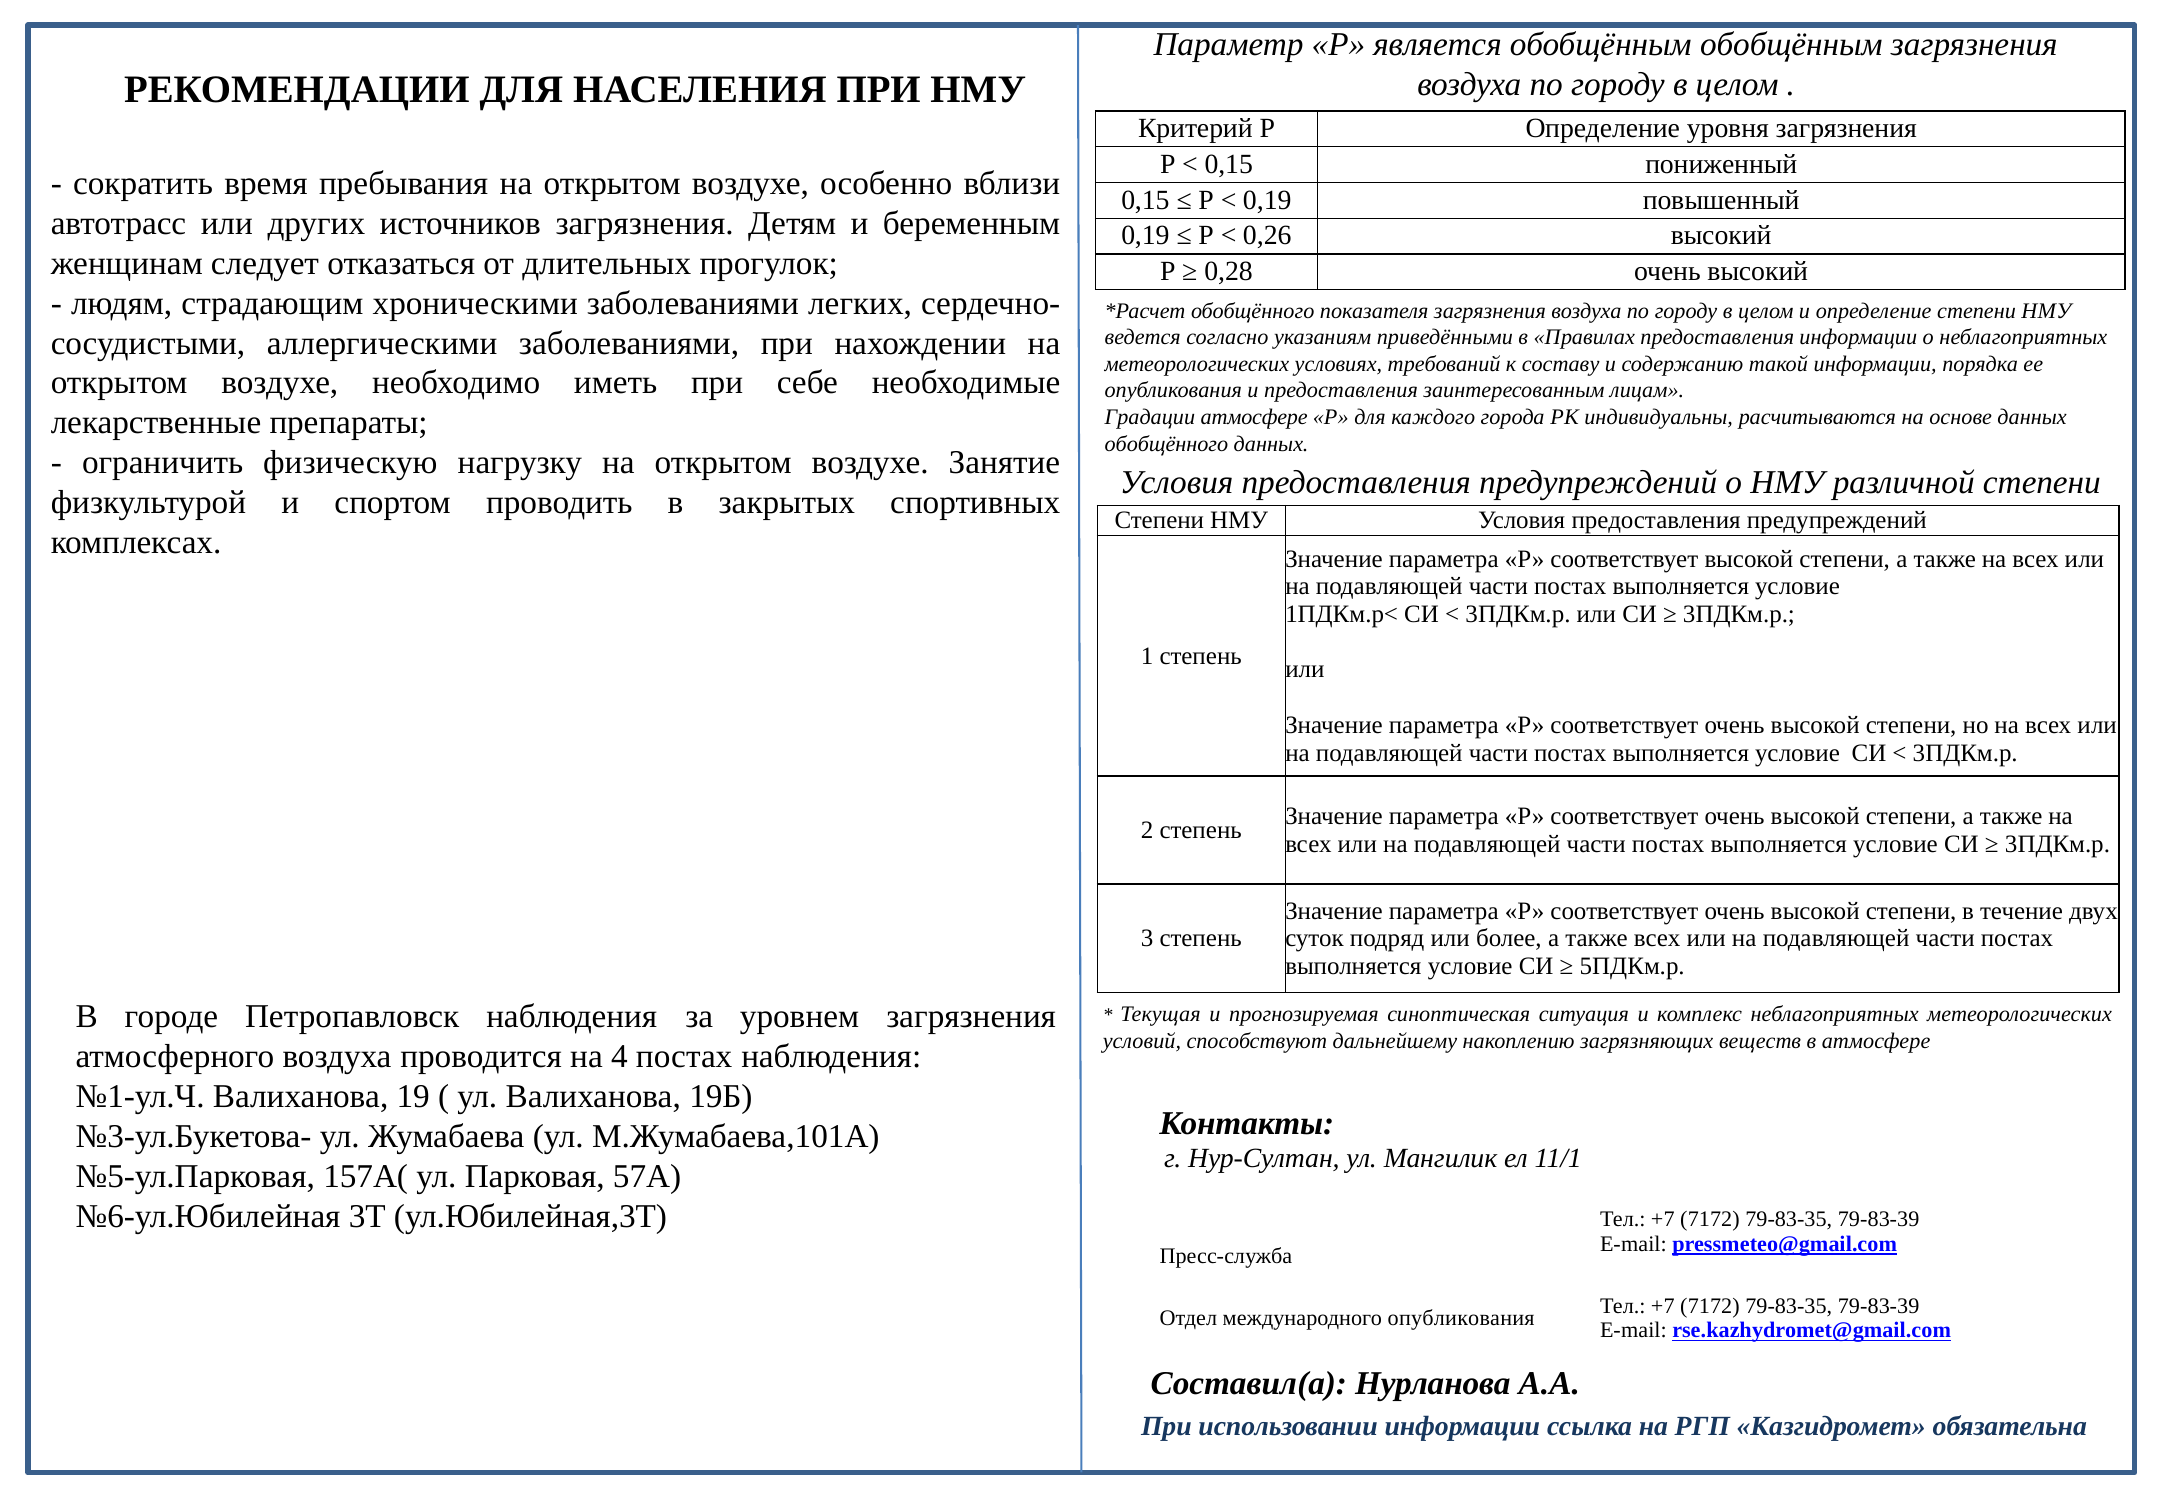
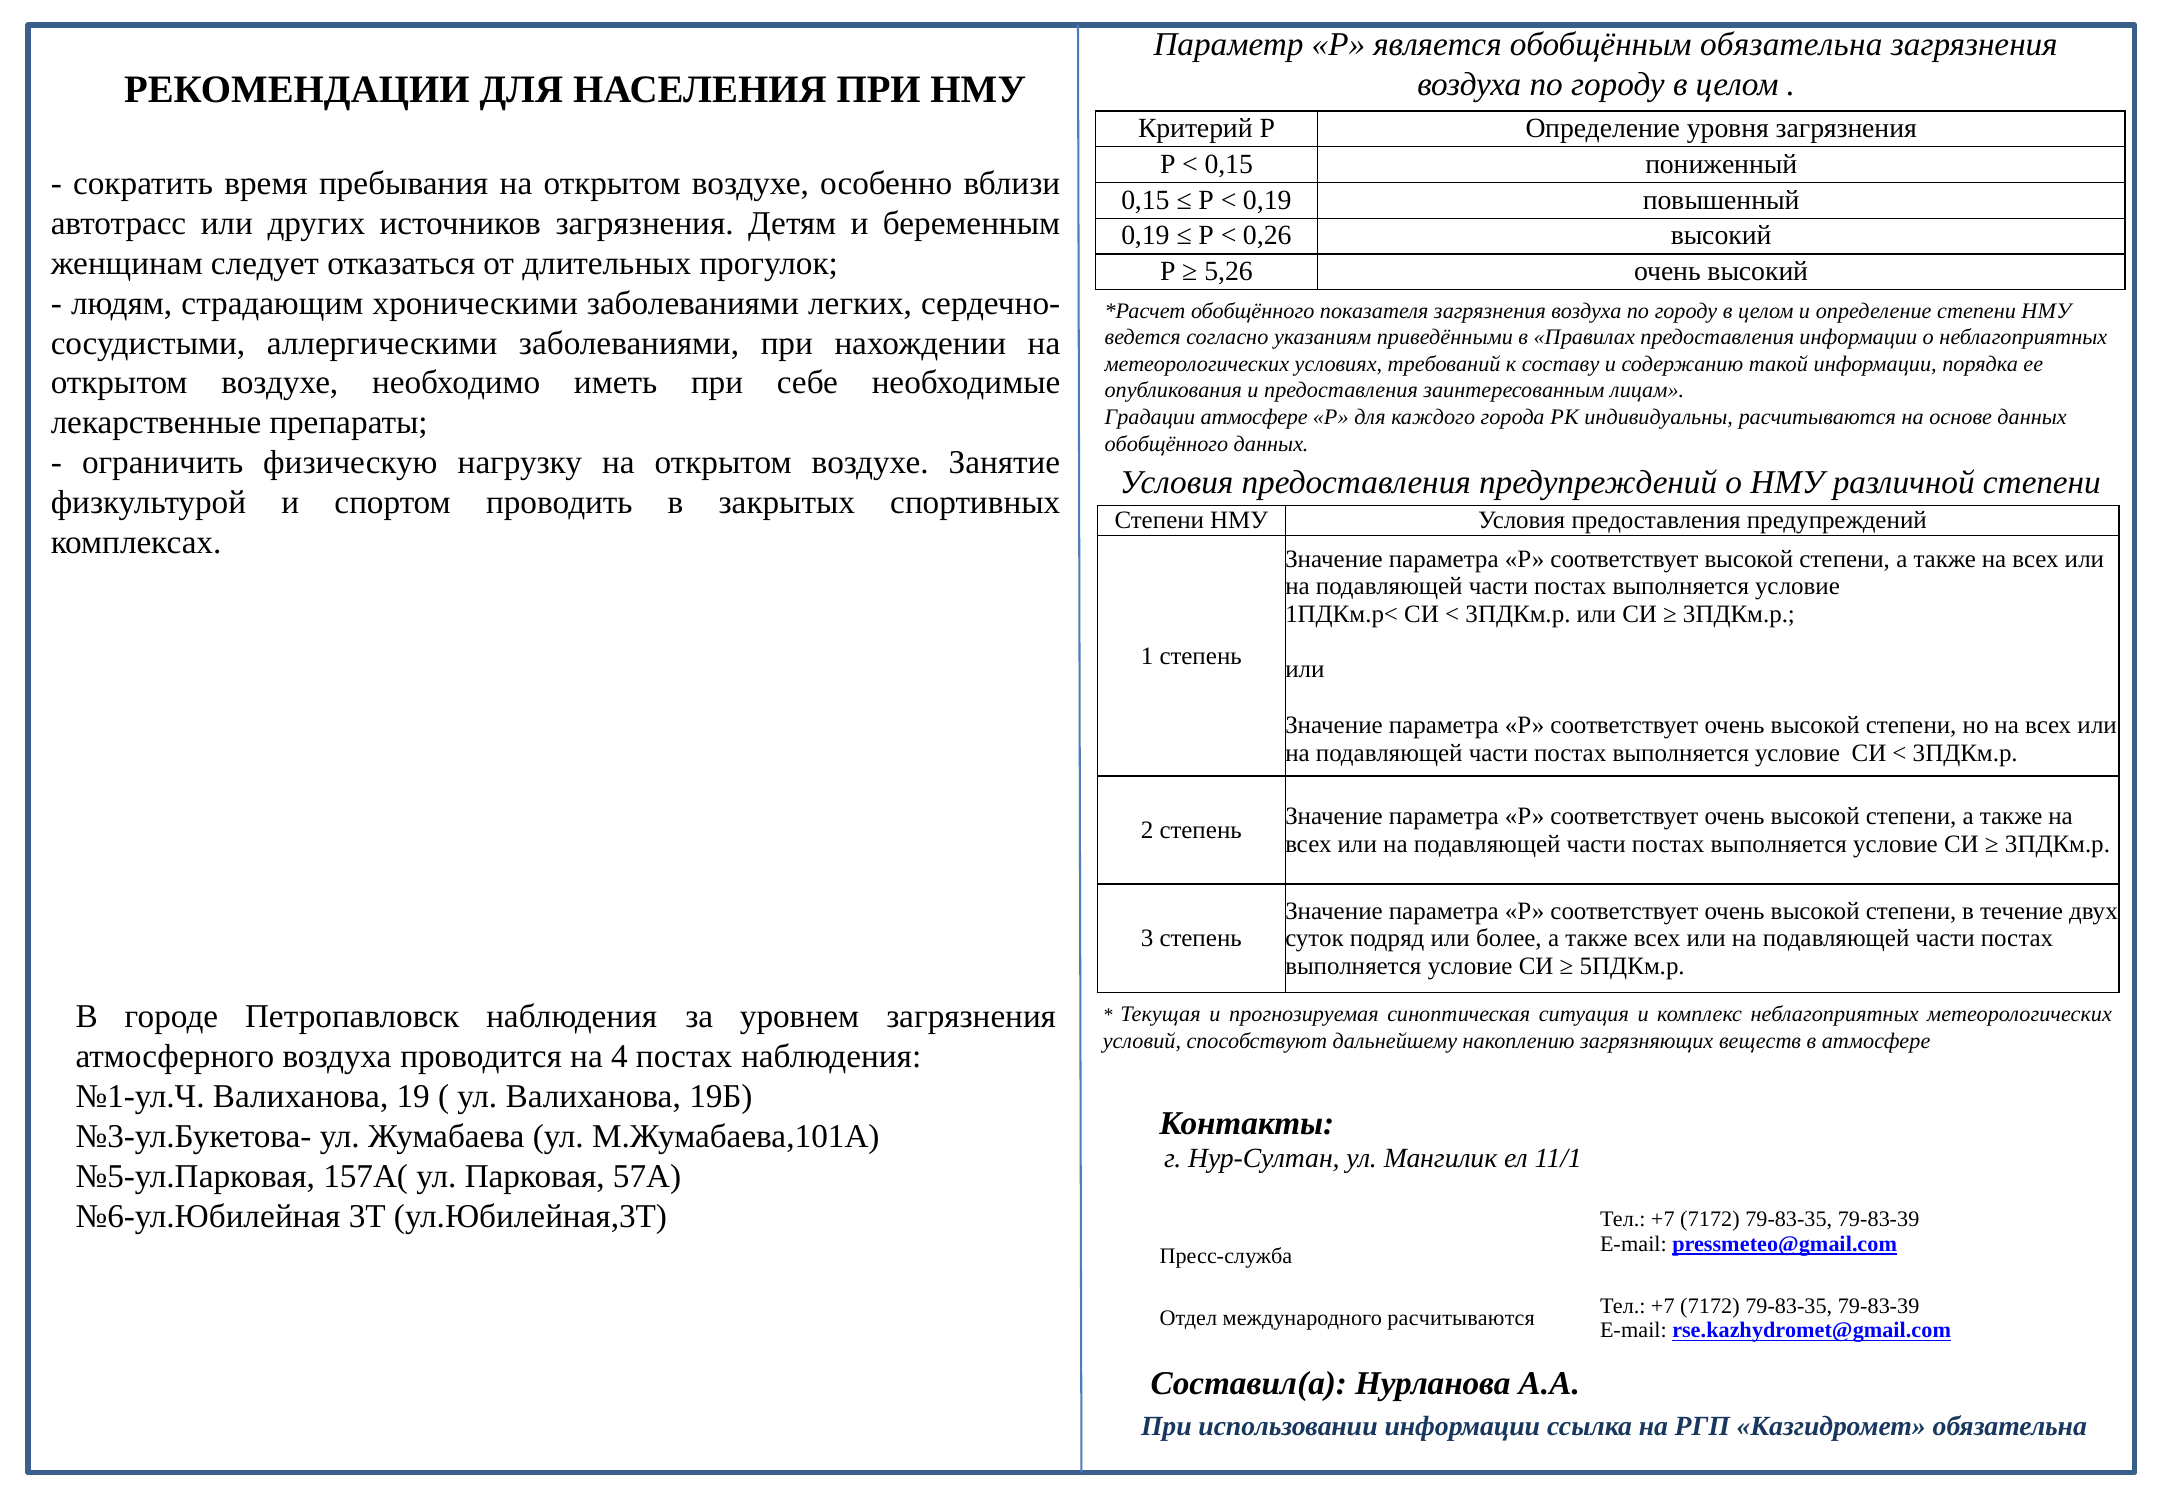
обобщённым обобщённым: обобщённым -> обязательна
0,28: 0,28 -> 5,26
международного опубликования: опубликования -> расчитываются
